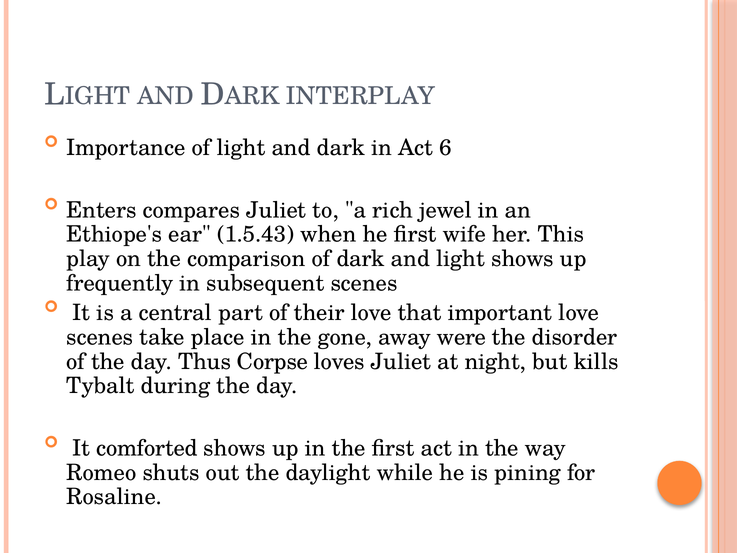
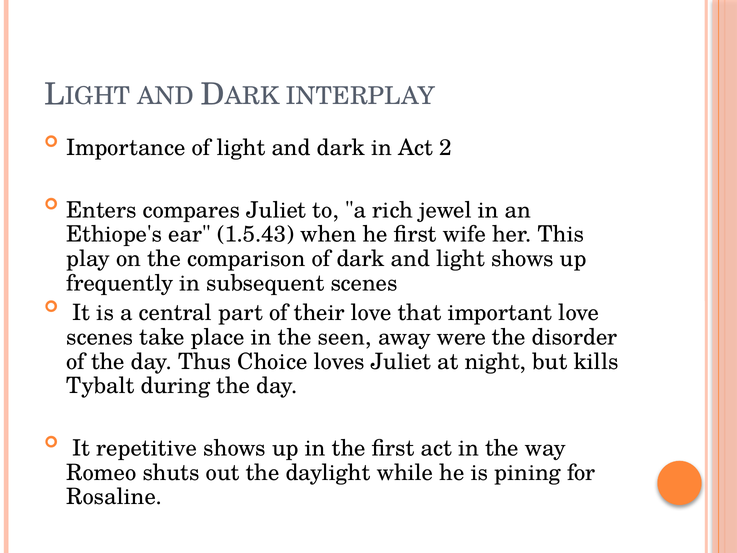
6: 6 -> 2
gone: gone -> seen
Corpse: Corpse -> Choice
comforted: comforted -> repetitive
